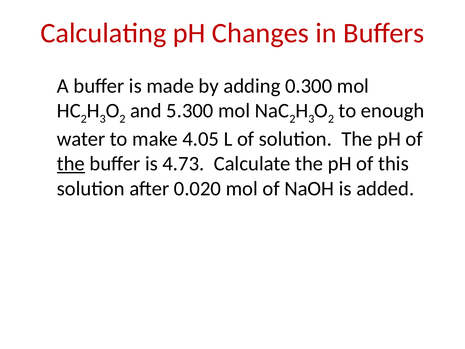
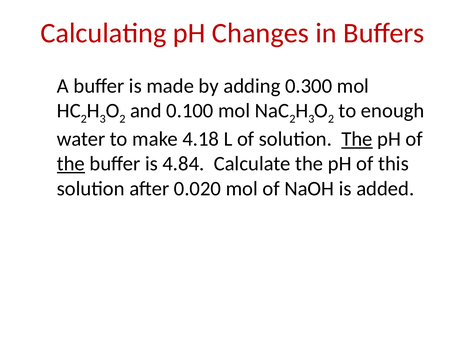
5.300: 5.300 -> 0.100
4.05: 4.05 -> 4.18
The at (357, 139) underline: none -> present
4.73: 4.73 -> 4.84
